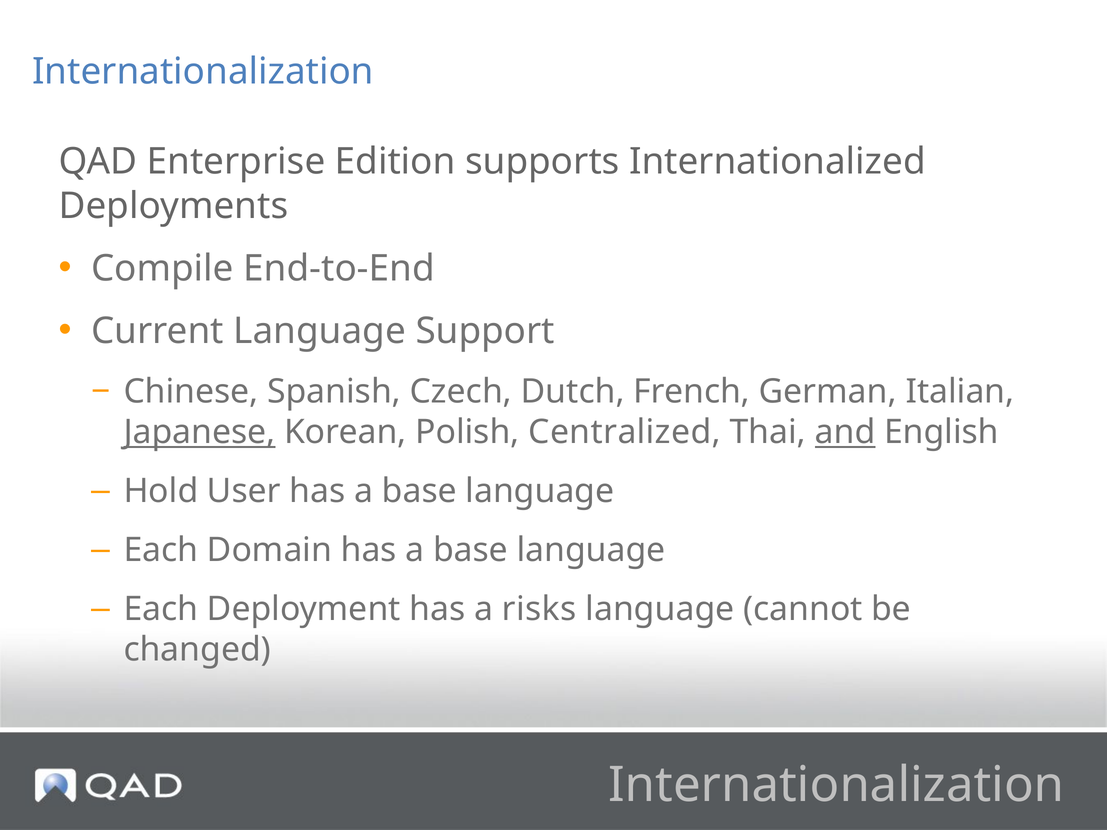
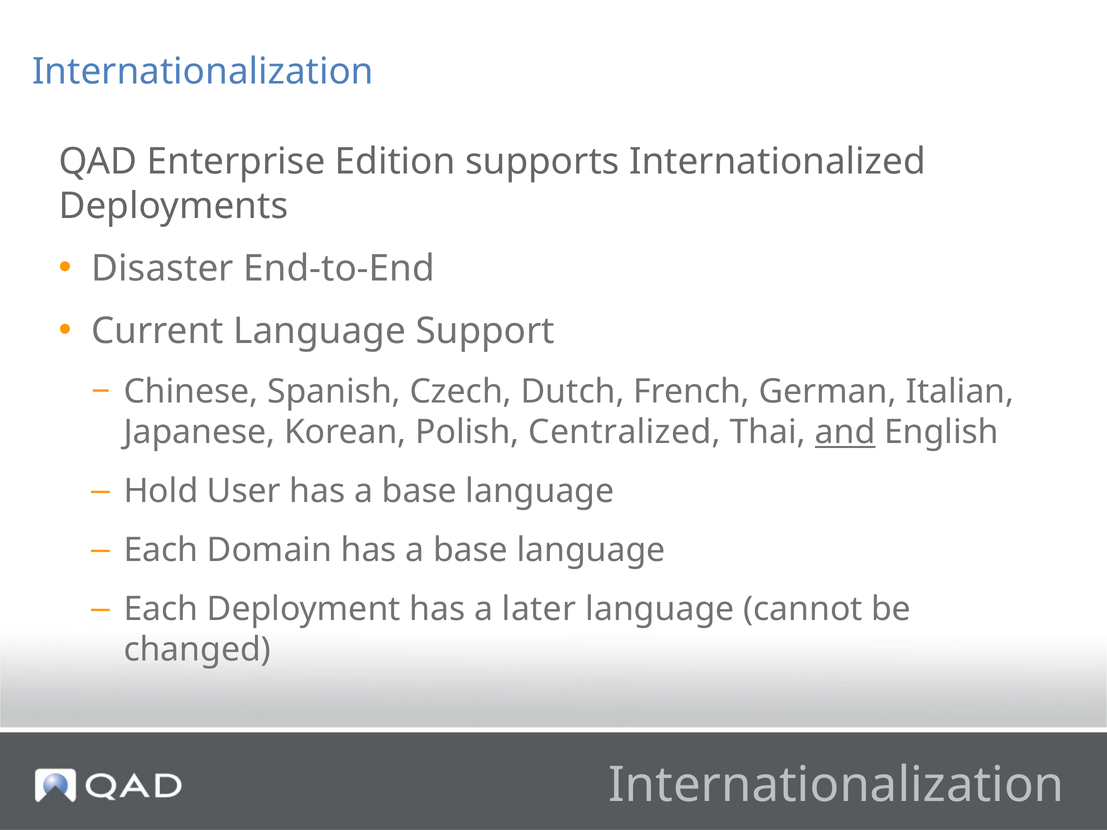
Compile: Compile -> Disaster
Japanese underline: present -> none
risks: risks -> later
